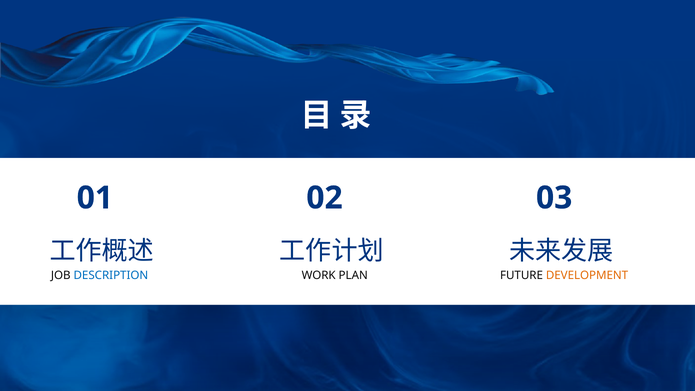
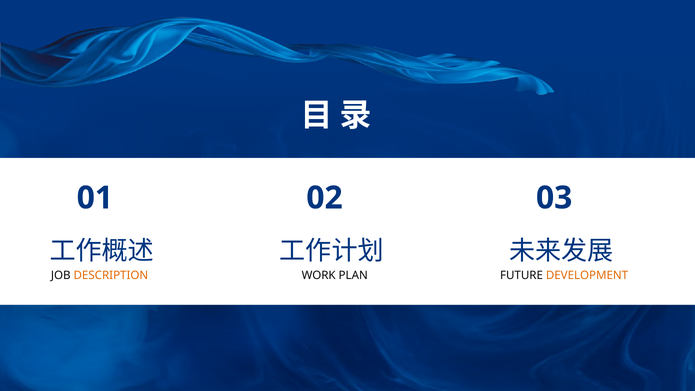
DESCRIPTION colour: blue -> orange
